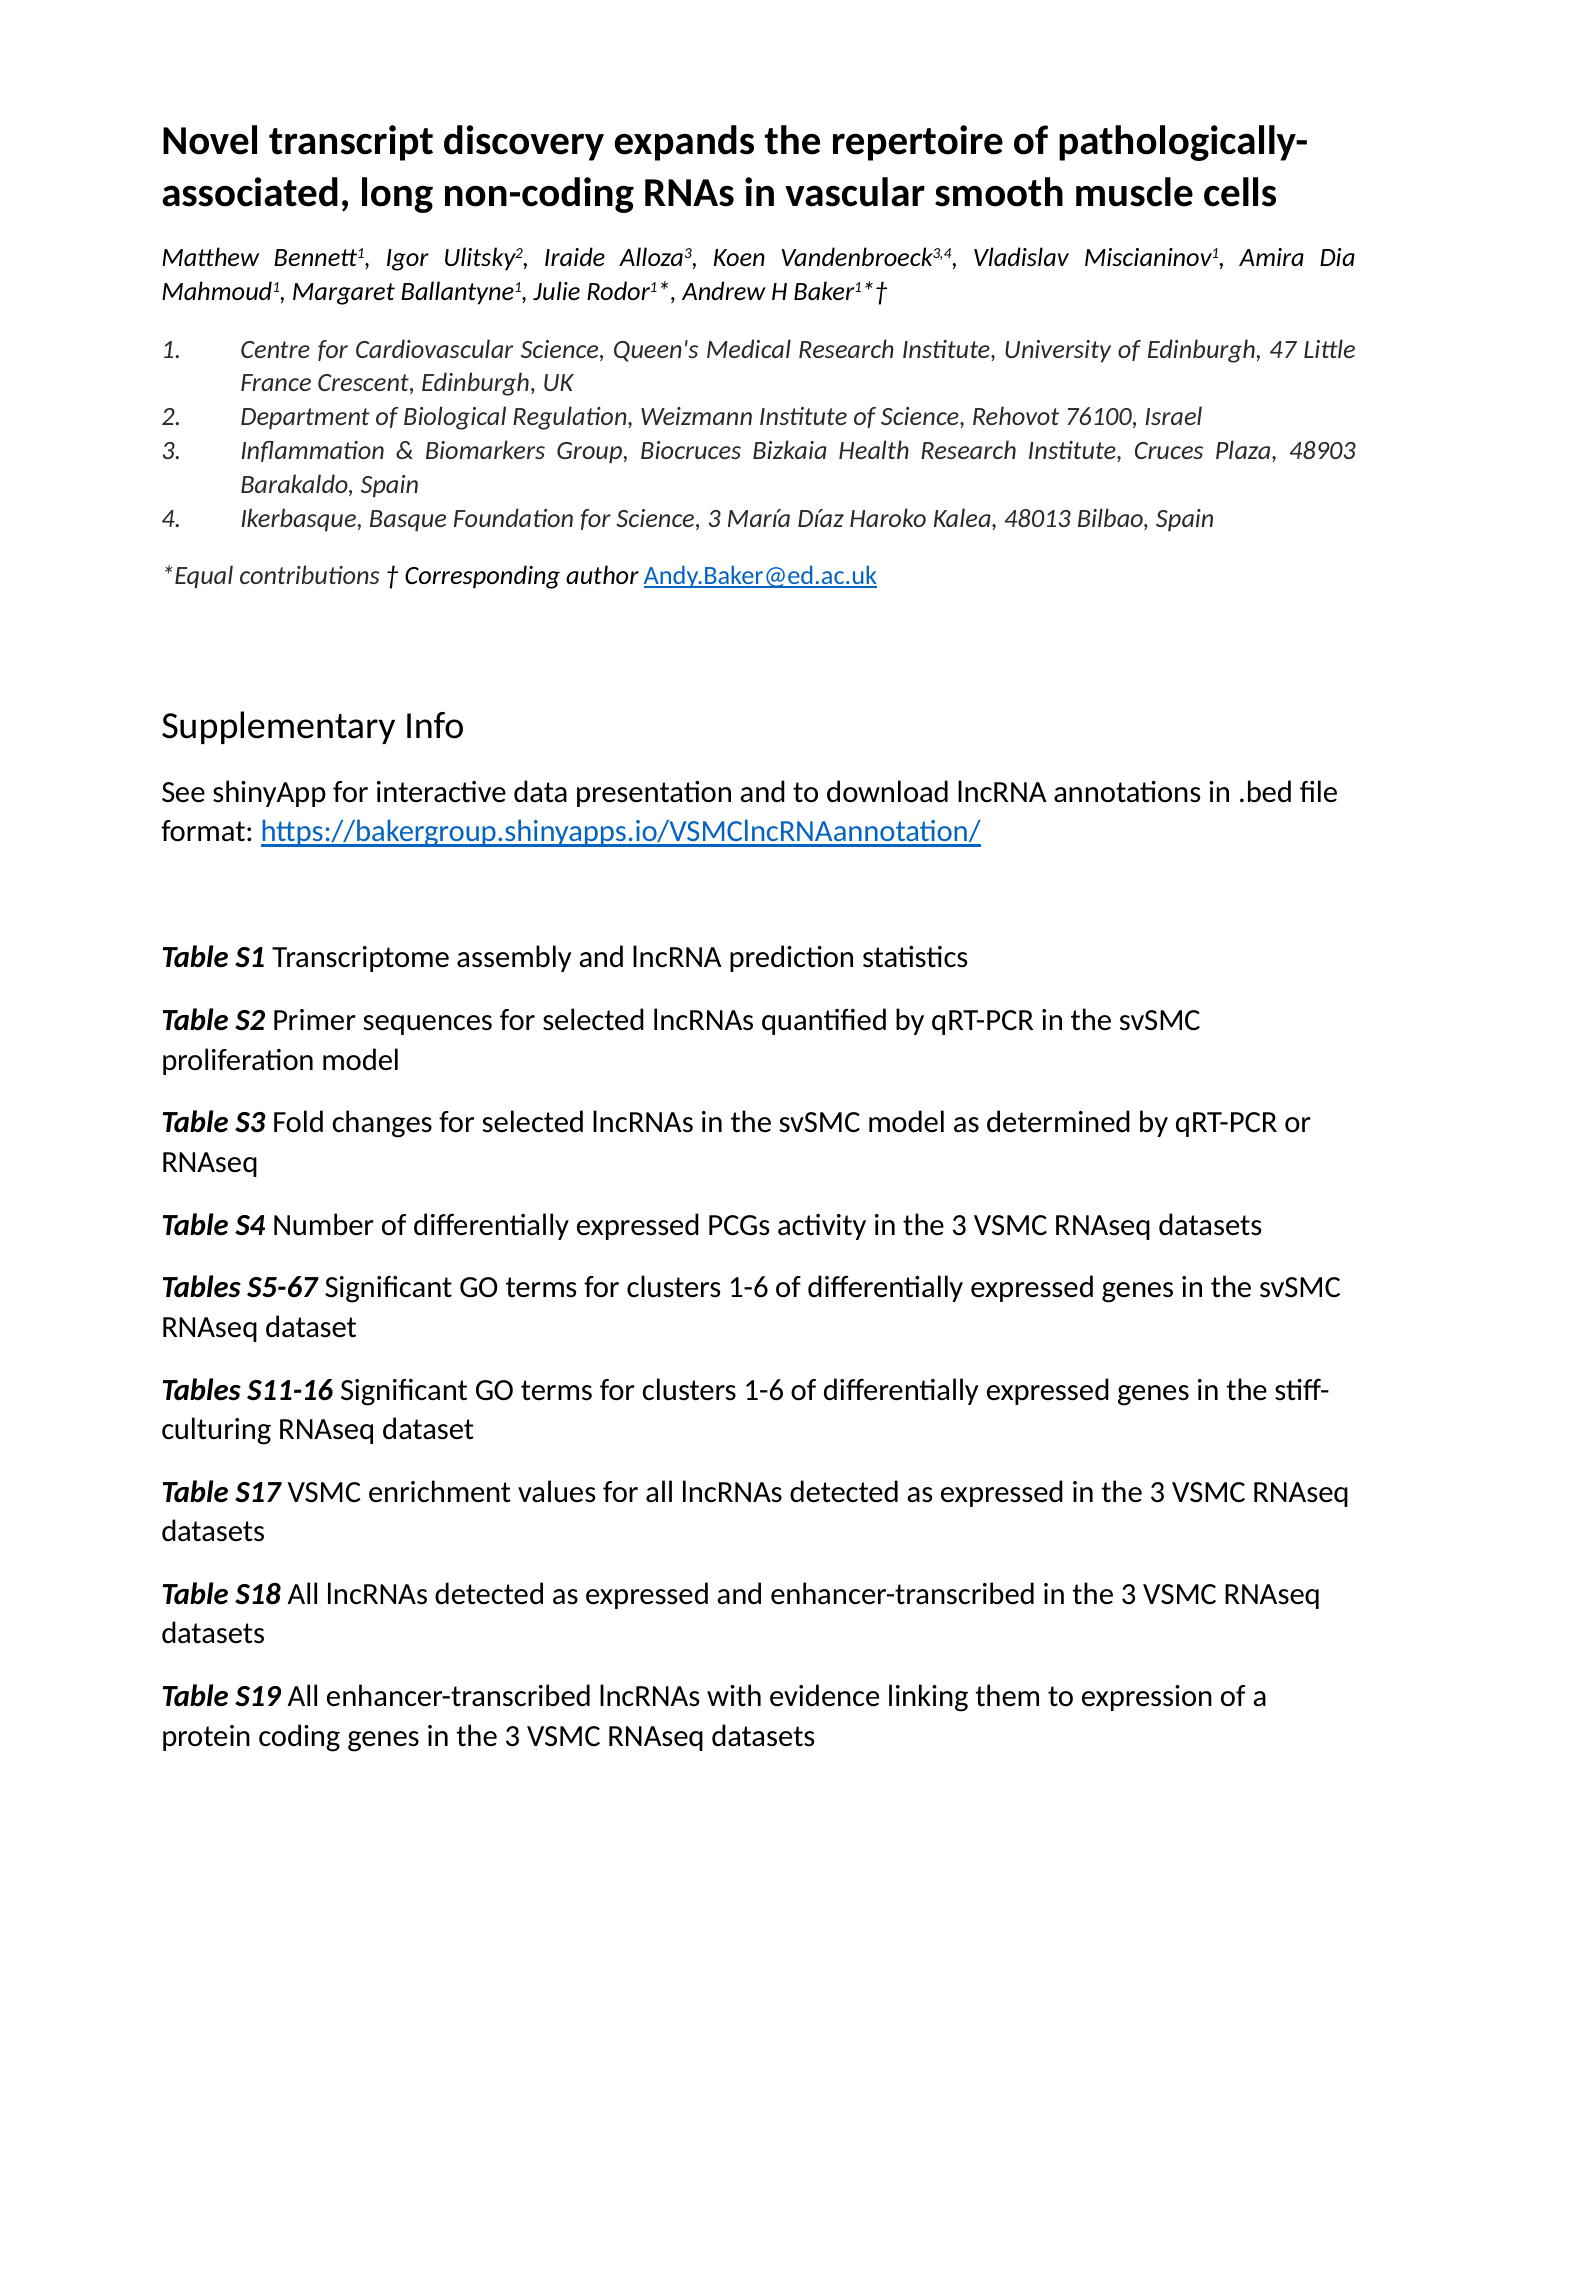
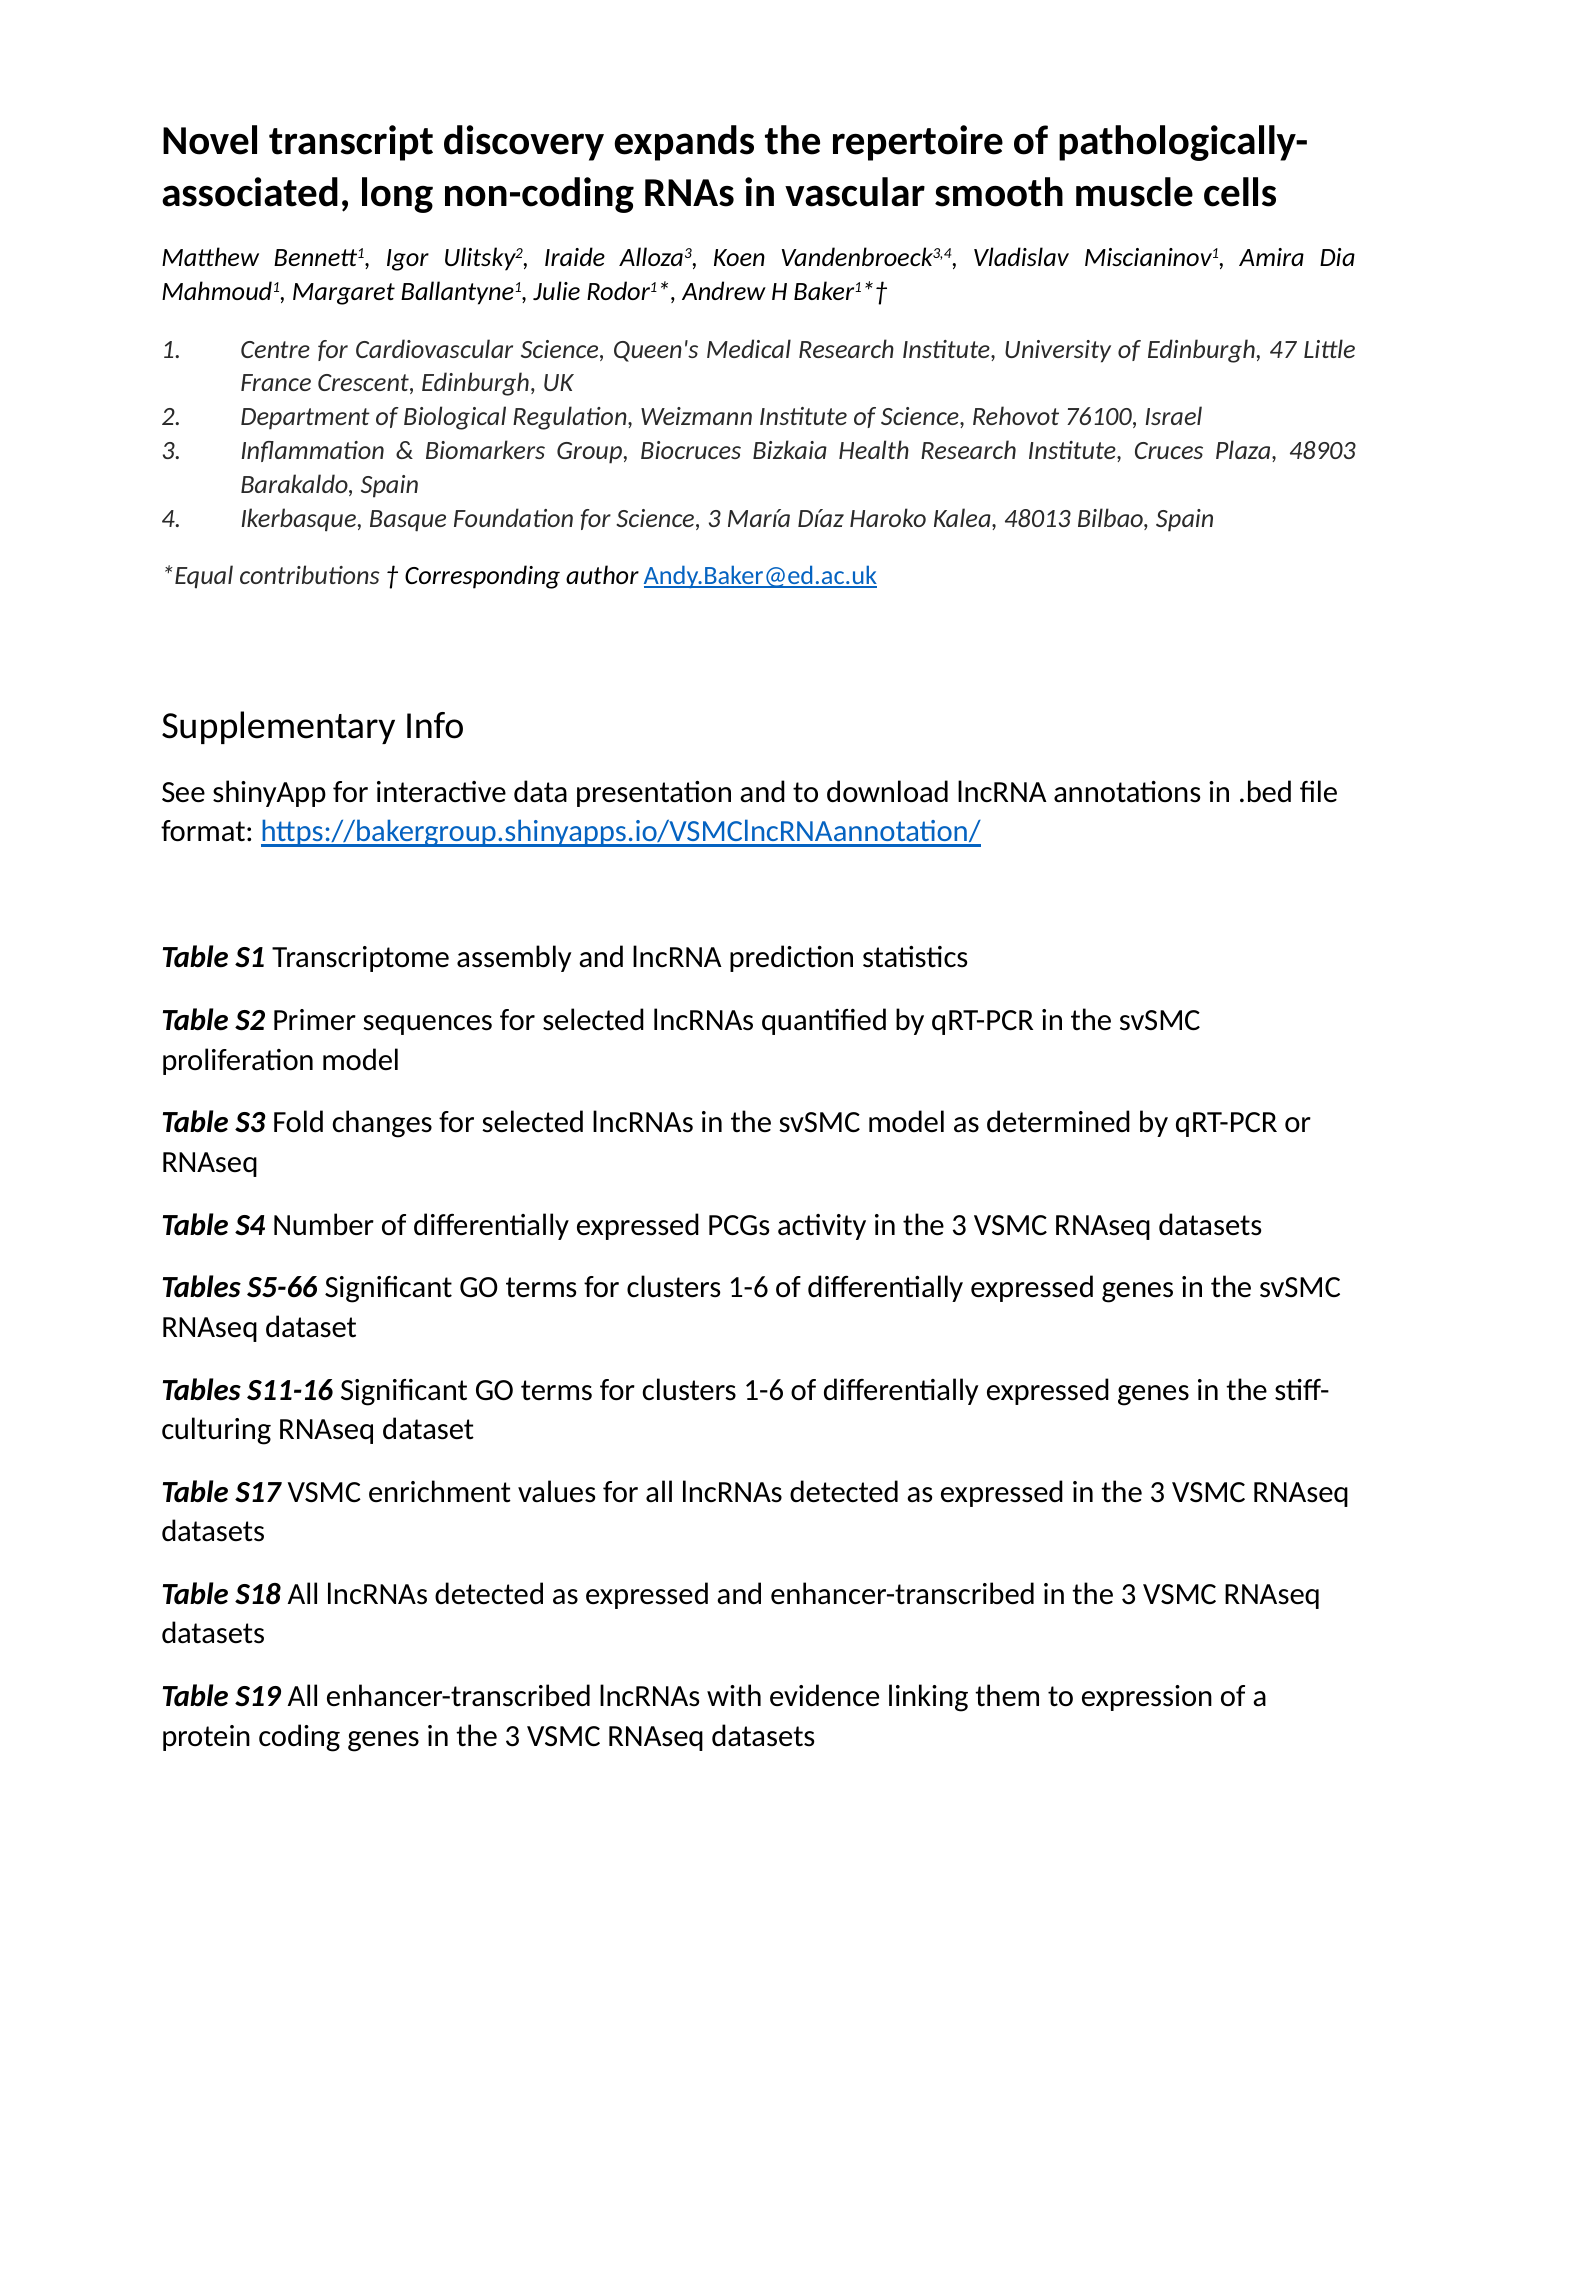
S5-67: S5-67 -> S5-66
